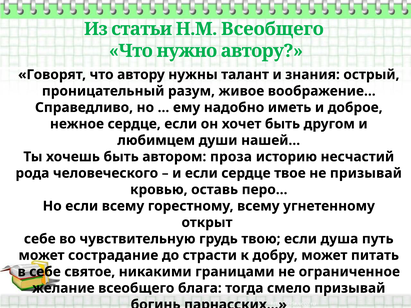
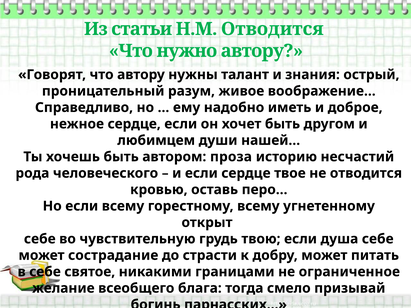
Н.М Всеобщего: Всеобщего -> Отводится
не призывай: призывай -> отводится
душа путь: путь -> себе
